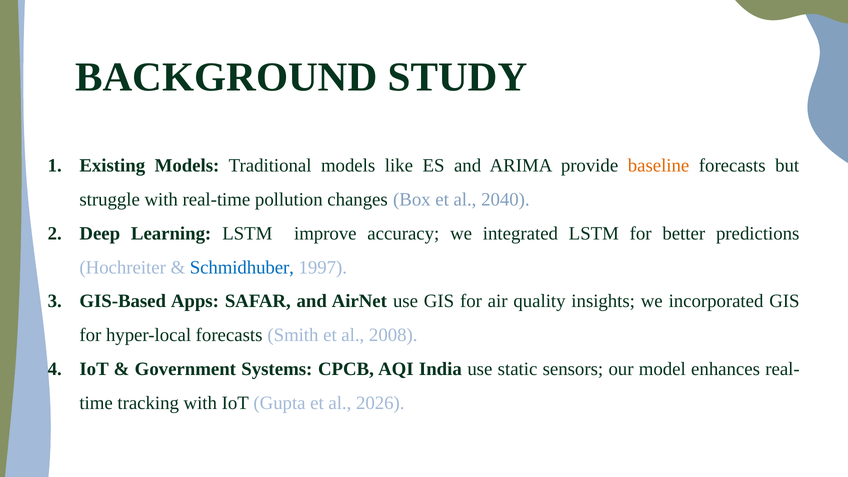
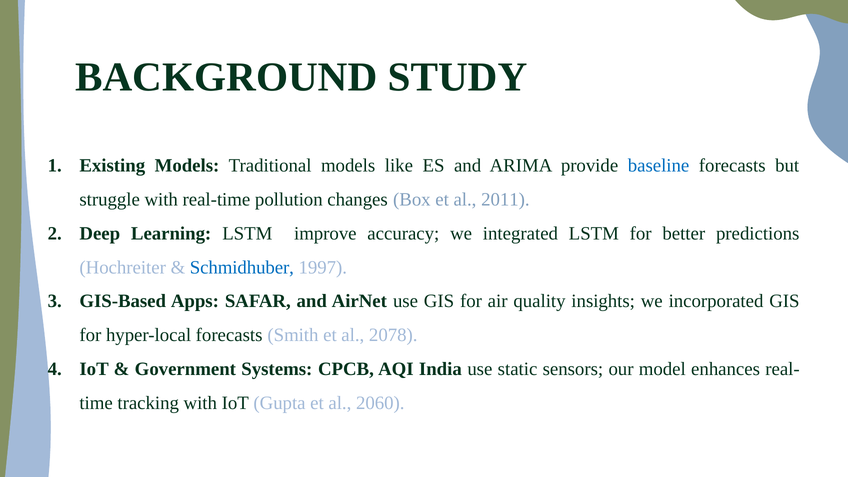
baseline colour: orange -> blue
2040: 2040 -> 2011
2008: 2008 -> 2078
2026: 2026 -> 2060
